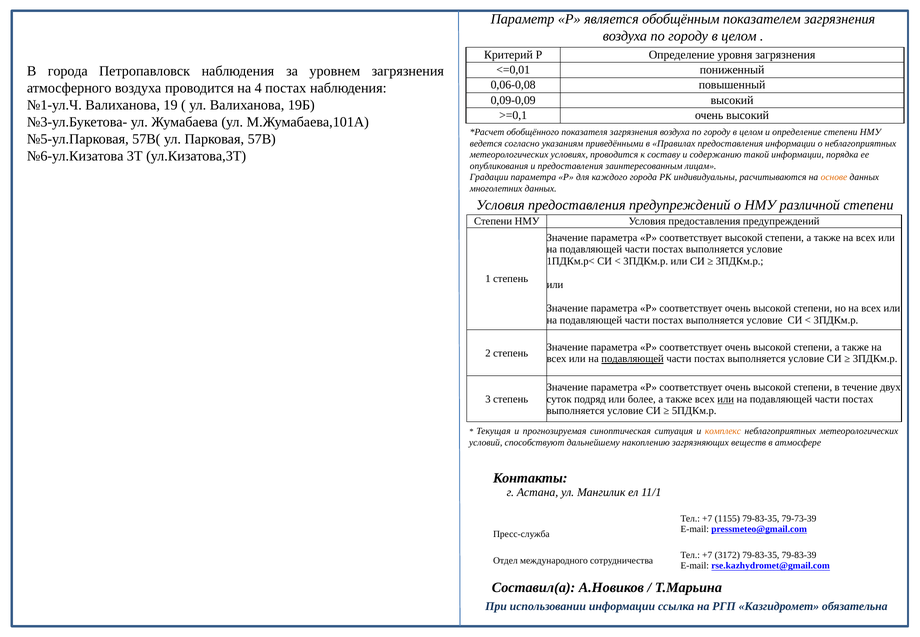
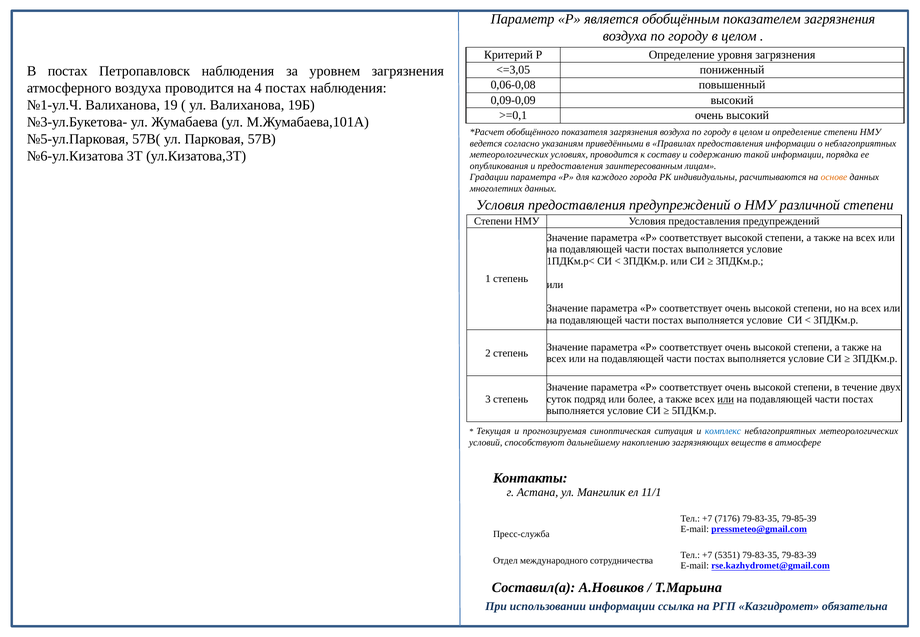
<=0,01: <=0,01 -> <=3,05
В города: города -> постах
подавляющей at (633, 359) underline: present -> none
комплекс colour: orange -> blue
1155: 1155 -> 7176
79-73-39: 79-73-39 -> 79-85-39
3172: 3172 -> 5351
